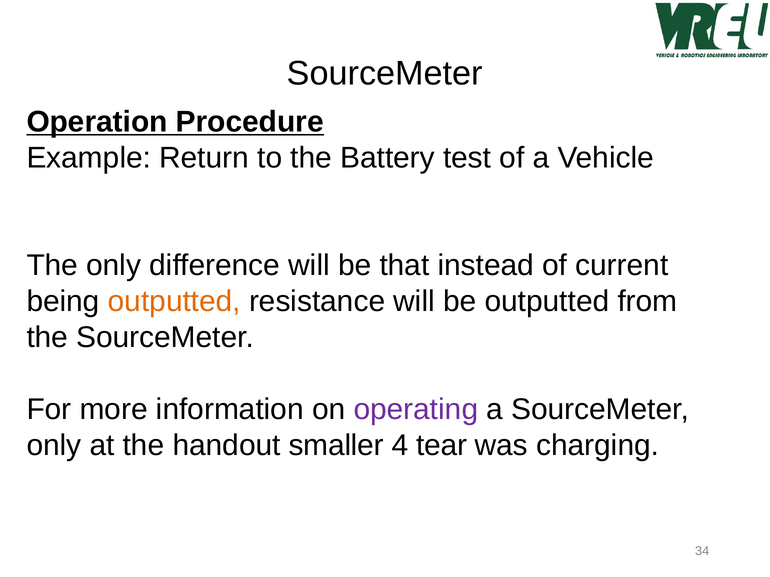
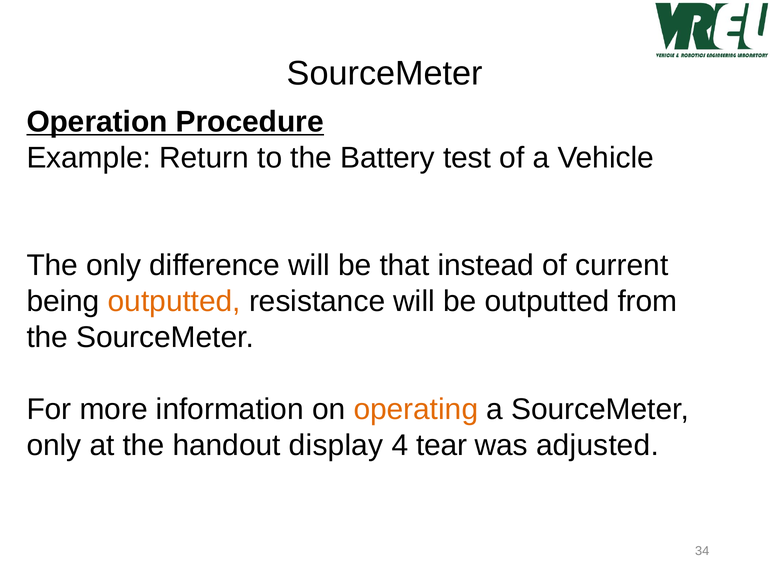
operating colour: purple -> orange
smaller: smaller -> display
charging: charging -> adjusted
